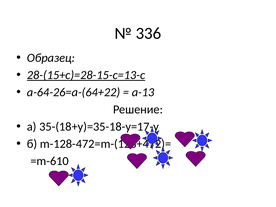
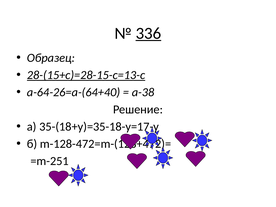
336 underline: none -> present
а-64-26=а-(64+22: а-64-26=а-(64+22 -> а-64-26=а-(64+40
а-13: а-13 -> а-38
=m-610: =m-610 -> =m-251
